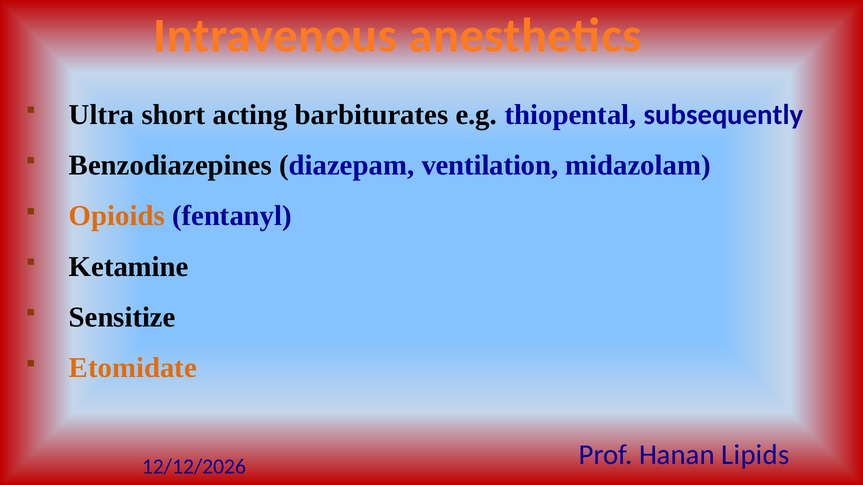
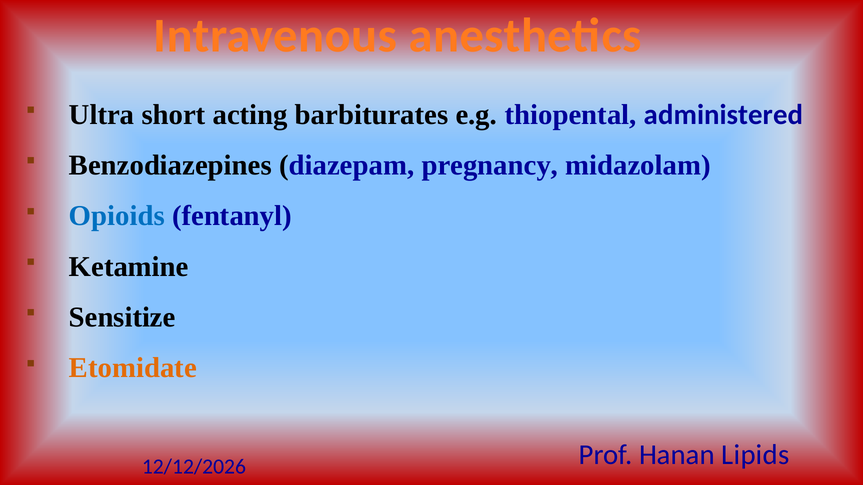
subsequently: subsequently -> administered
ventilation: ventilation -> pregnancy
Opioids colour: orange -> blue
